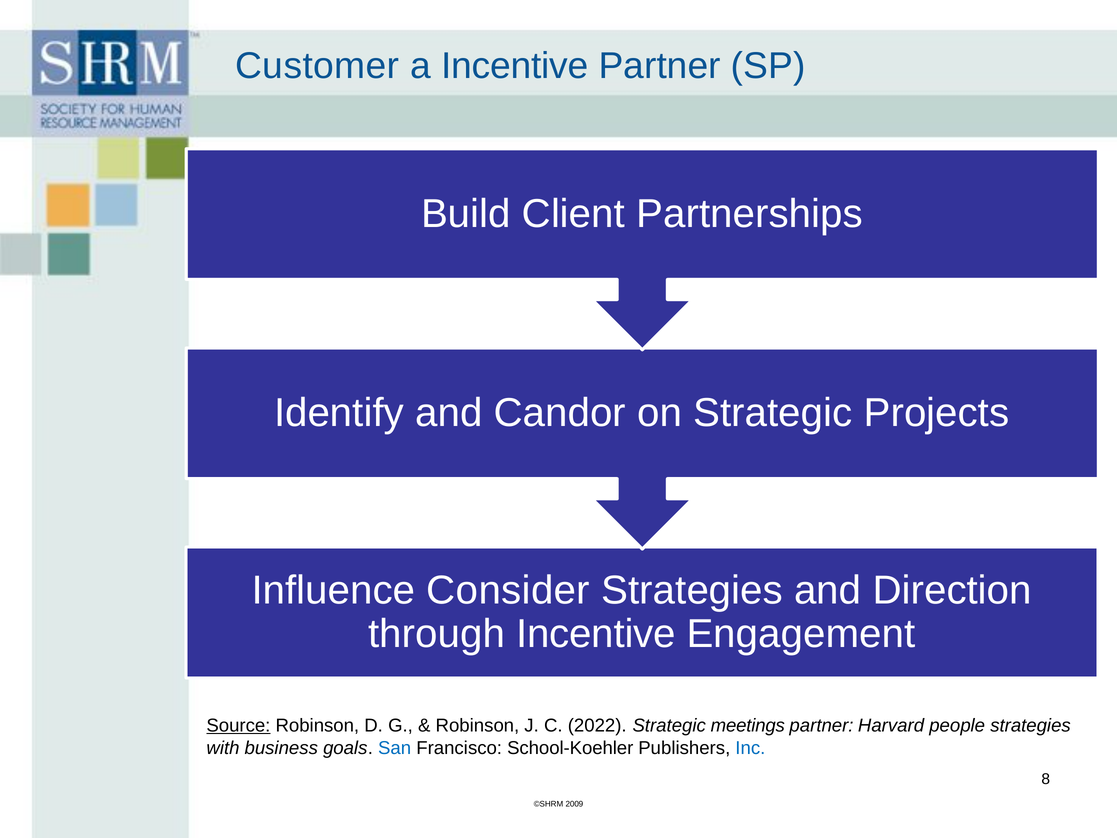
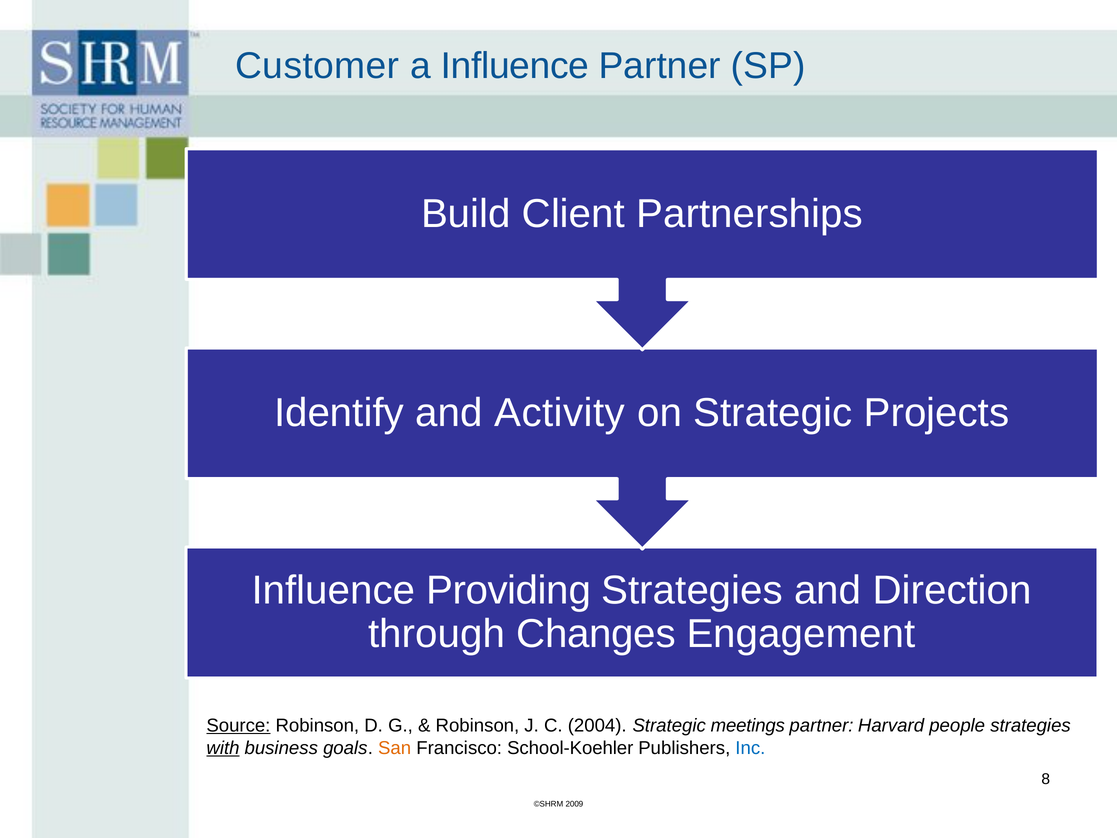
a Incentive: Incentive -> Influence
Candor: Candor -> Activity
Consider: Consider -> Providing
Incentive at (596, 634): Incentive -> Changes
2022: 2022 -> 2004
with underline: none -> present
San colour: blue -> orange
